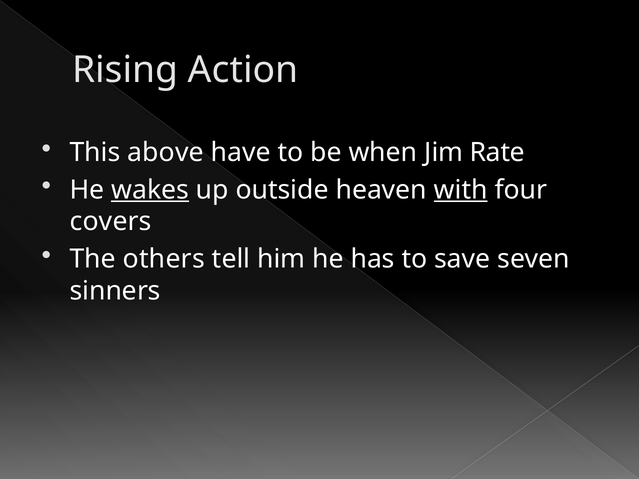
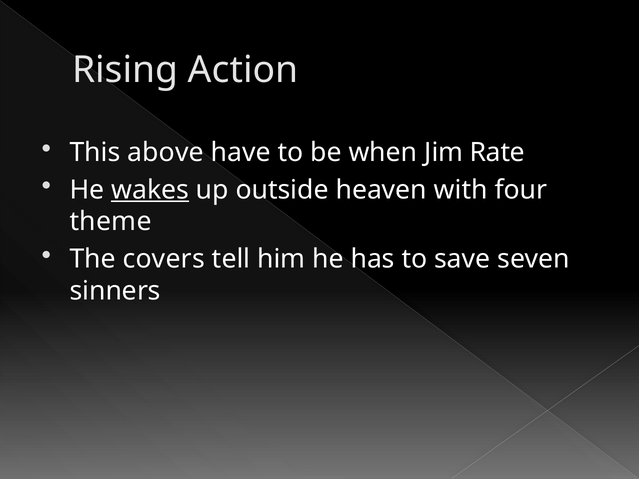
with underline: present -> none
covers: covers -> theme
others: others -> covers
